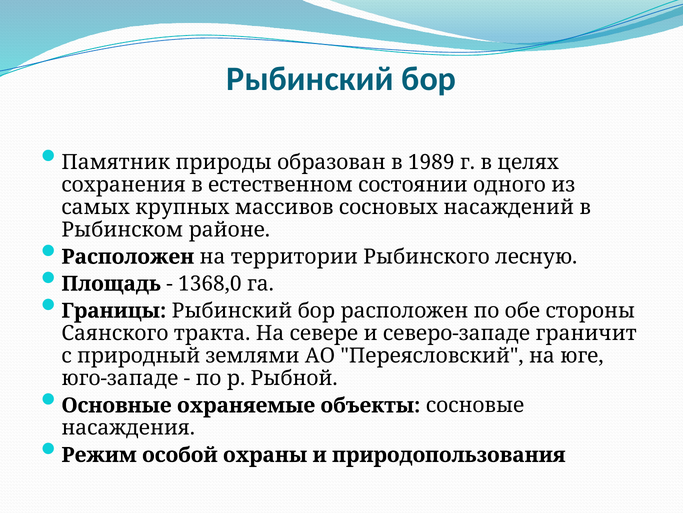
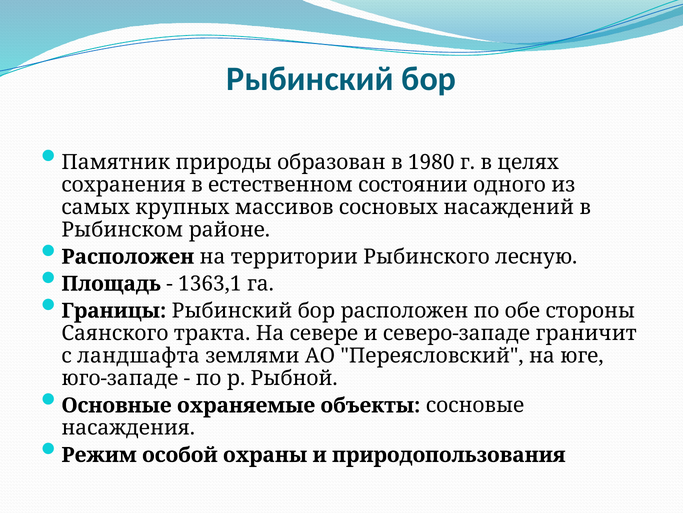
1989: 1989 -> 1980
1368,0: 1368,0 -> 1363,1
природный: природный -> ландшафта
